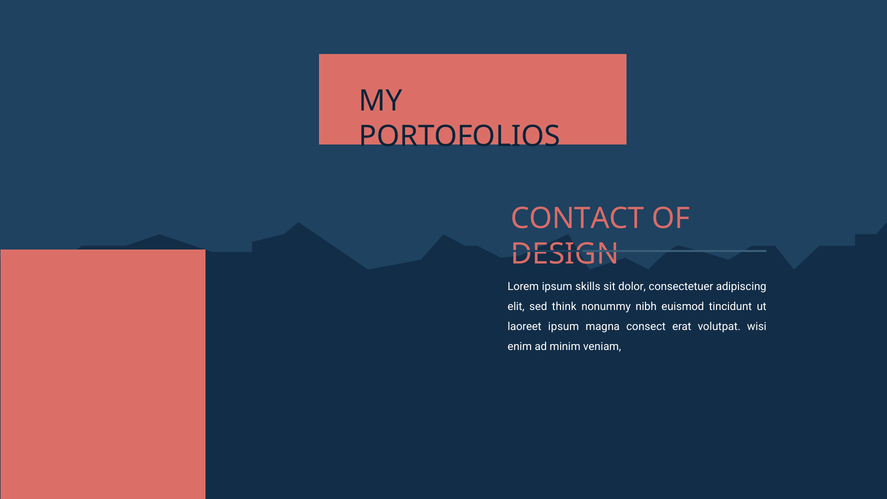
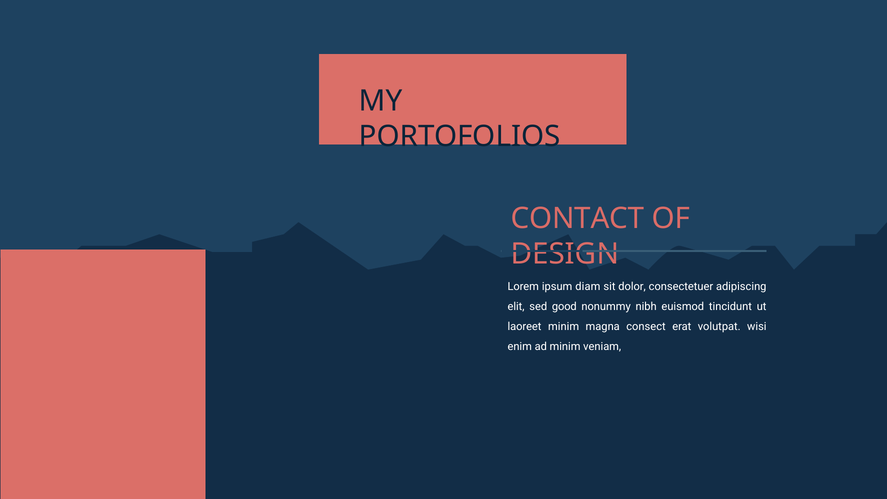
skills: skills -> diam
think: think -> good
laoreet ipsum: ipsum -> minim
